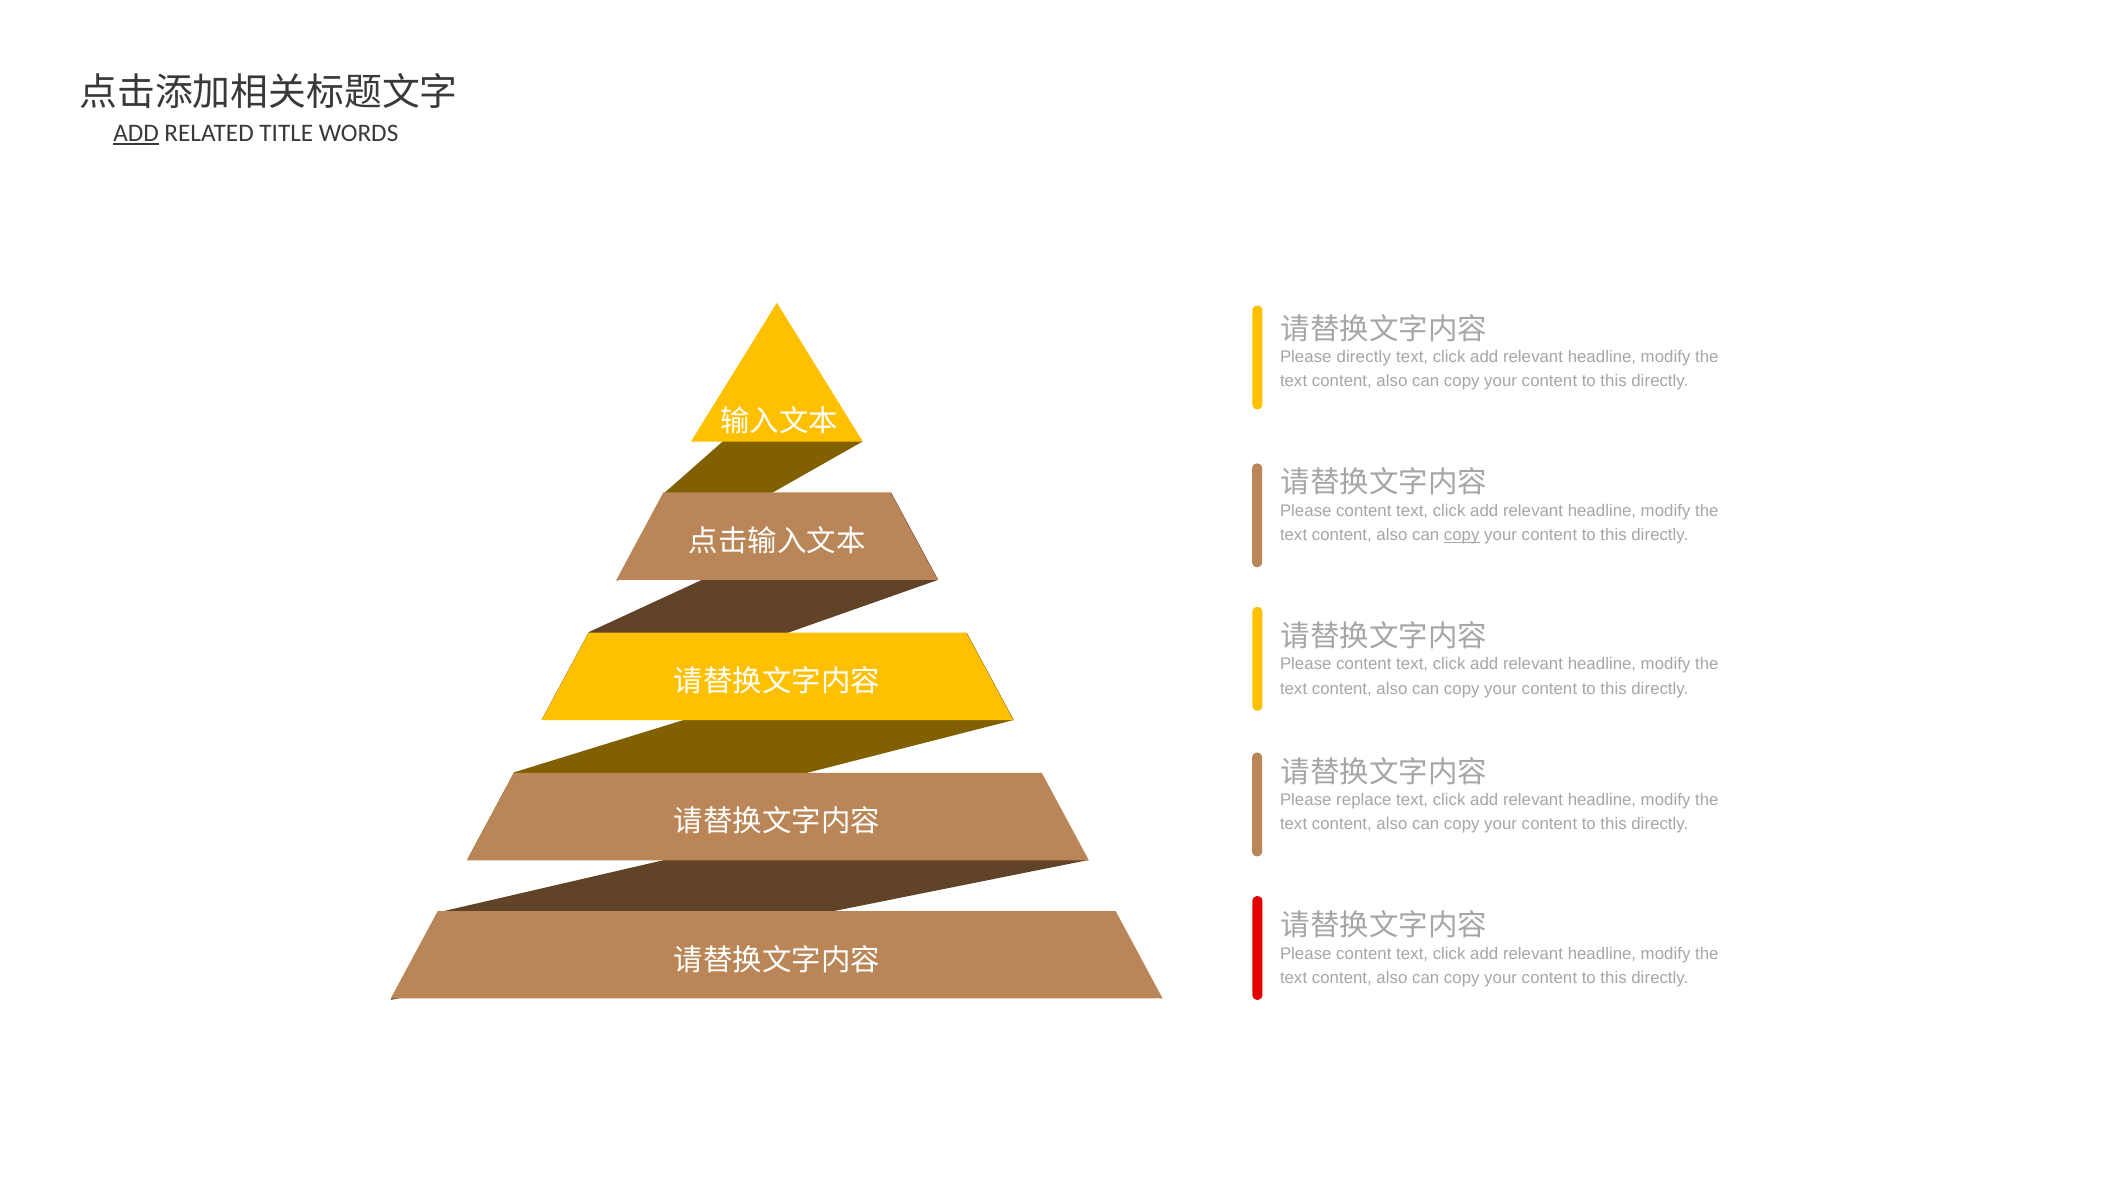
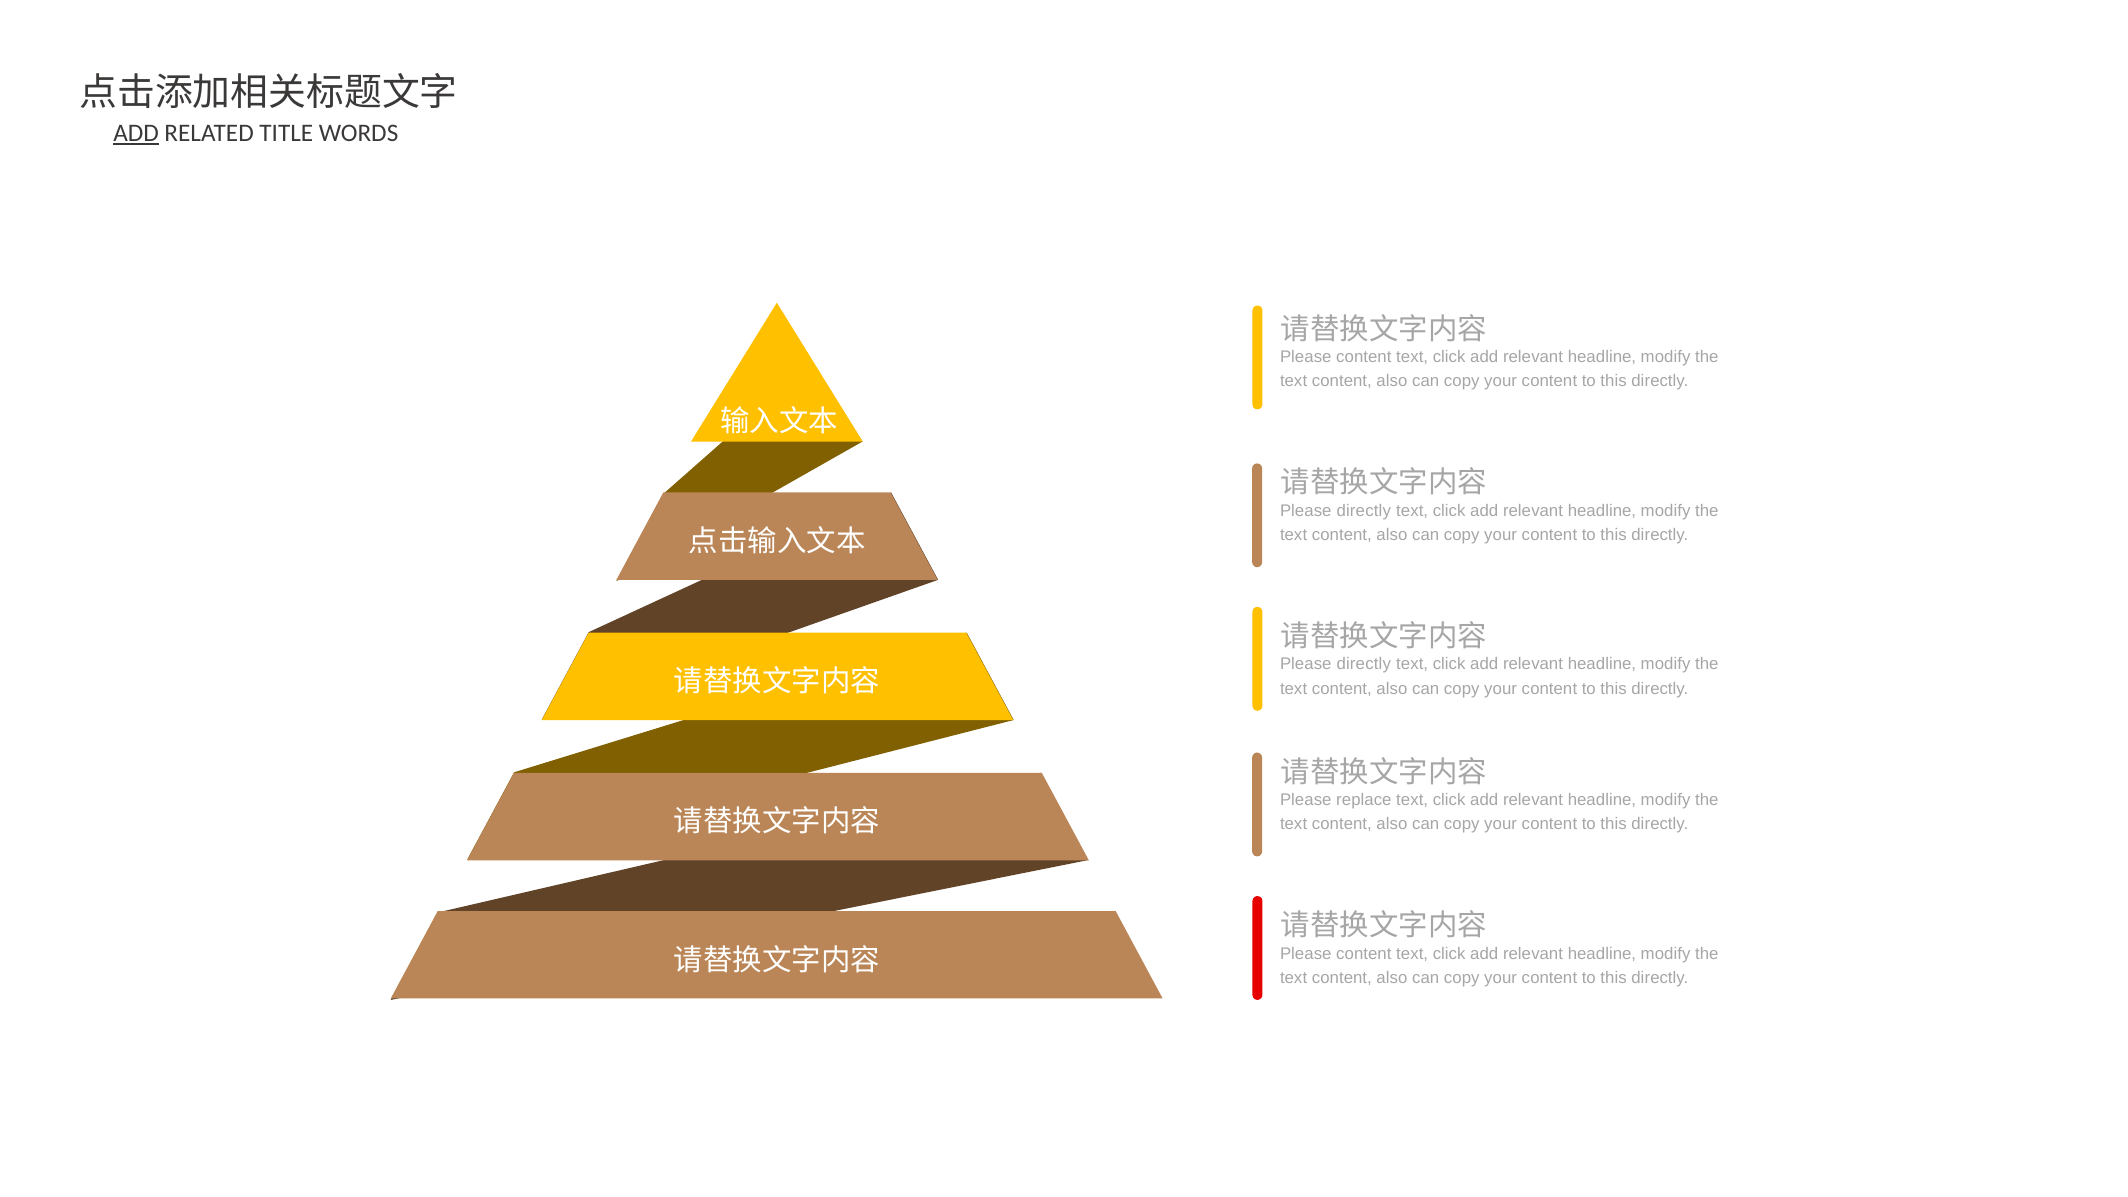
directly at (1364, 357): directly -> content
content at (1364, 511): content -> directly
copy at (1462, 535) underline: present -> none
content at (1364, 664): content -> directly
